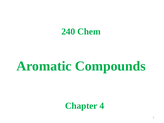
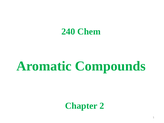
4: 4 -> 2
